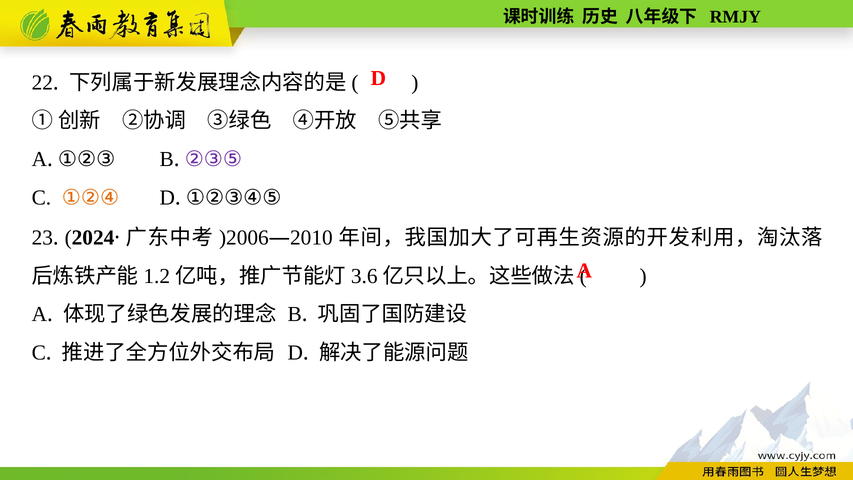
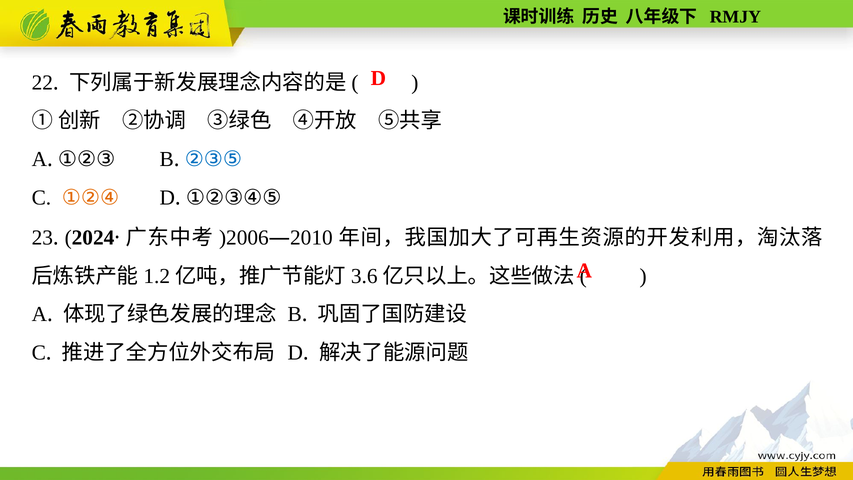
②③⑤ colour: purple -> blue
